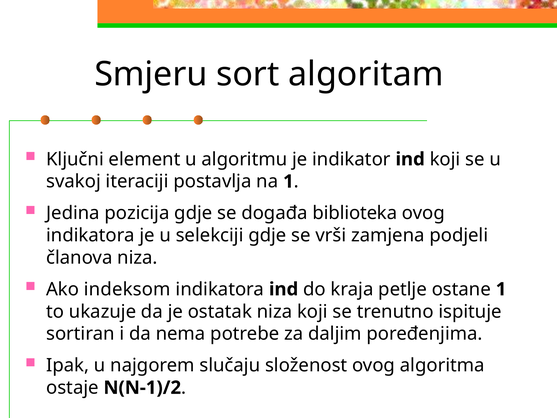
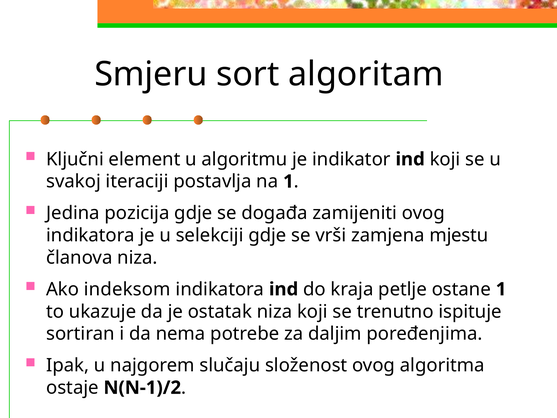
biblioteka: biblioteka -> zamijeniti
podjeli: podjeli -> mjestu
